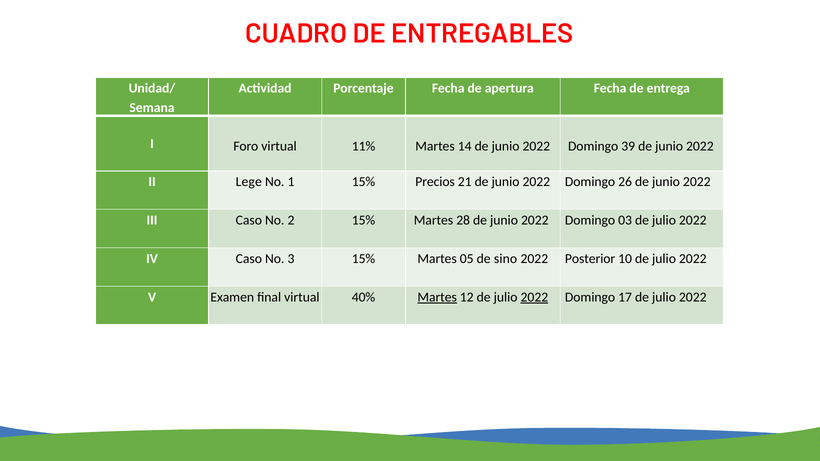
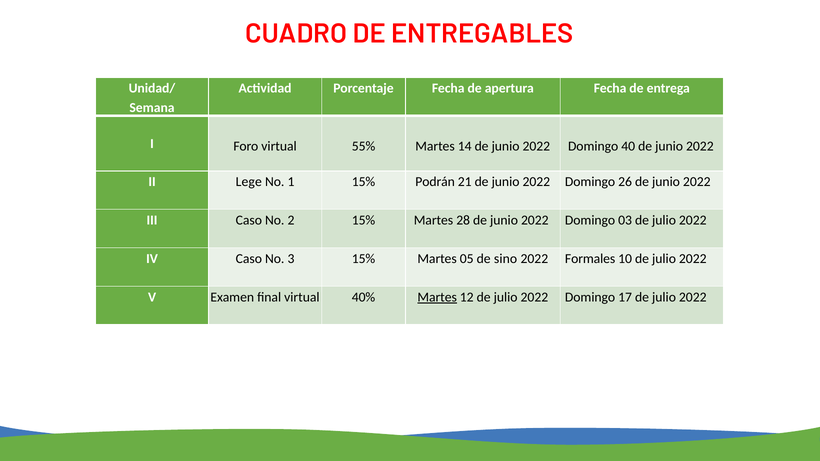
11%: 11% -> 55%
39: 39 -> 40
Precios: Precios -> Podrán
Posterior: Posterior -> Formales
2022 at (534, 297) underline: present -> none
